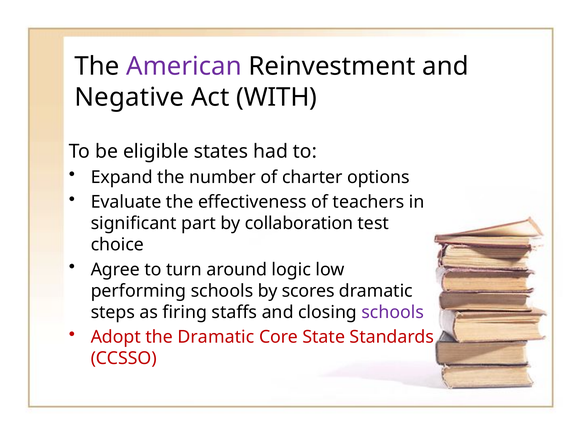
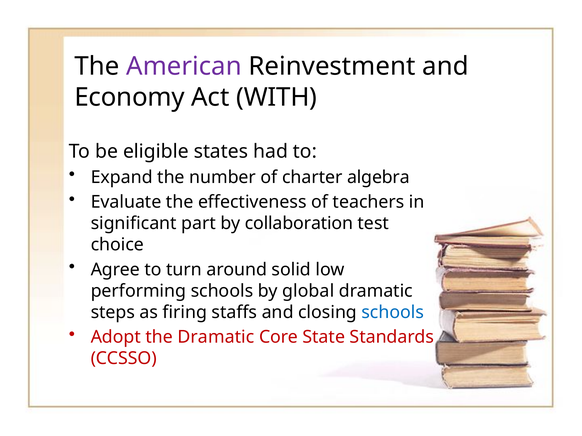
Negative: Negative -> Economy
options: options -> algebra
logic: logic -> solid
scores: scores -> global
schools at (393, 313) colour: purple -> blue
